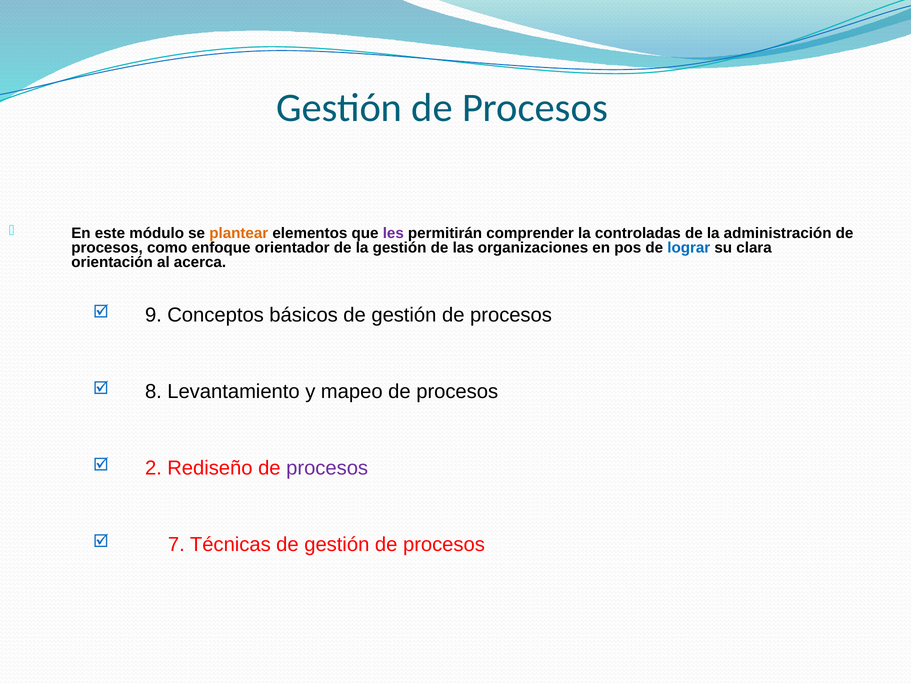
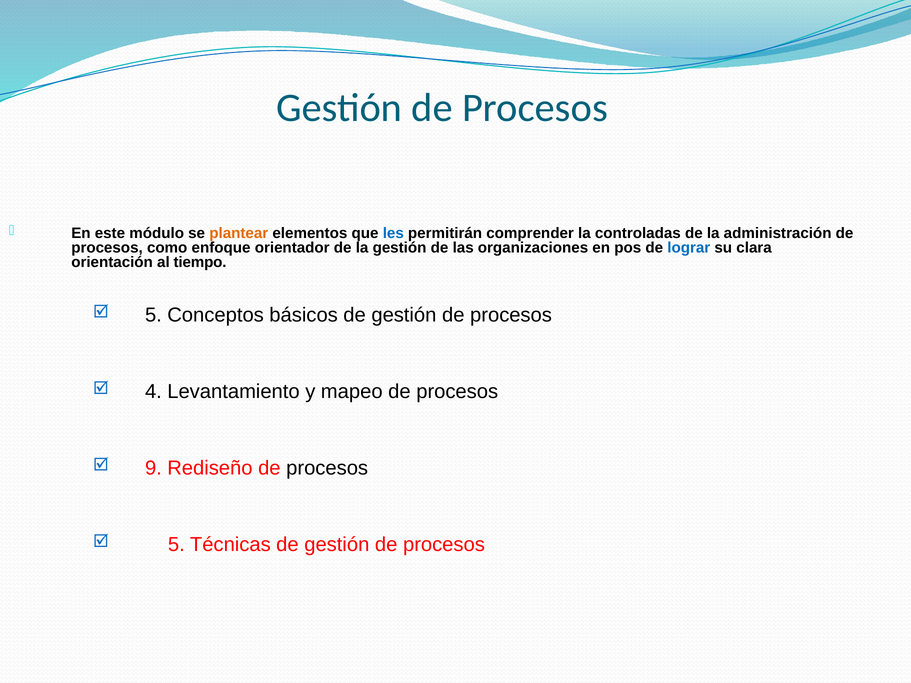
les colour: purple -> blue
acerca: acerca -> tiempo
9 at (153, 315): 9 -> 5
8: 8 -> 4
2: 2 -> 9
procesos at (327, 468) colour: purple -> black
7 at (176, 545): 7 -> 5
